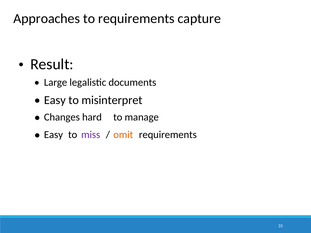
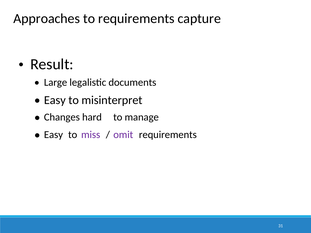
omit colour: orange -> purple
